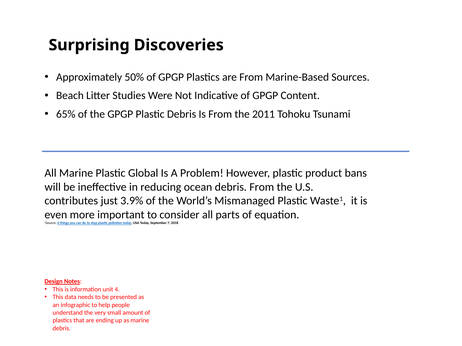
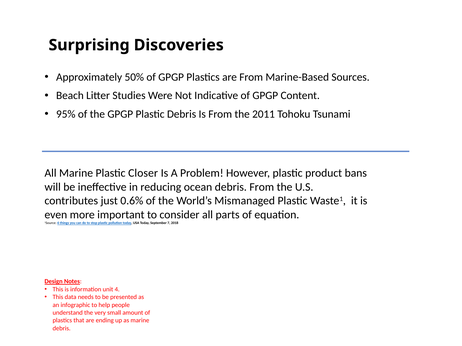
65%: 65% -> 95%
Global: Global -> Closer
3.9%: 3.9% -> 0.6%
